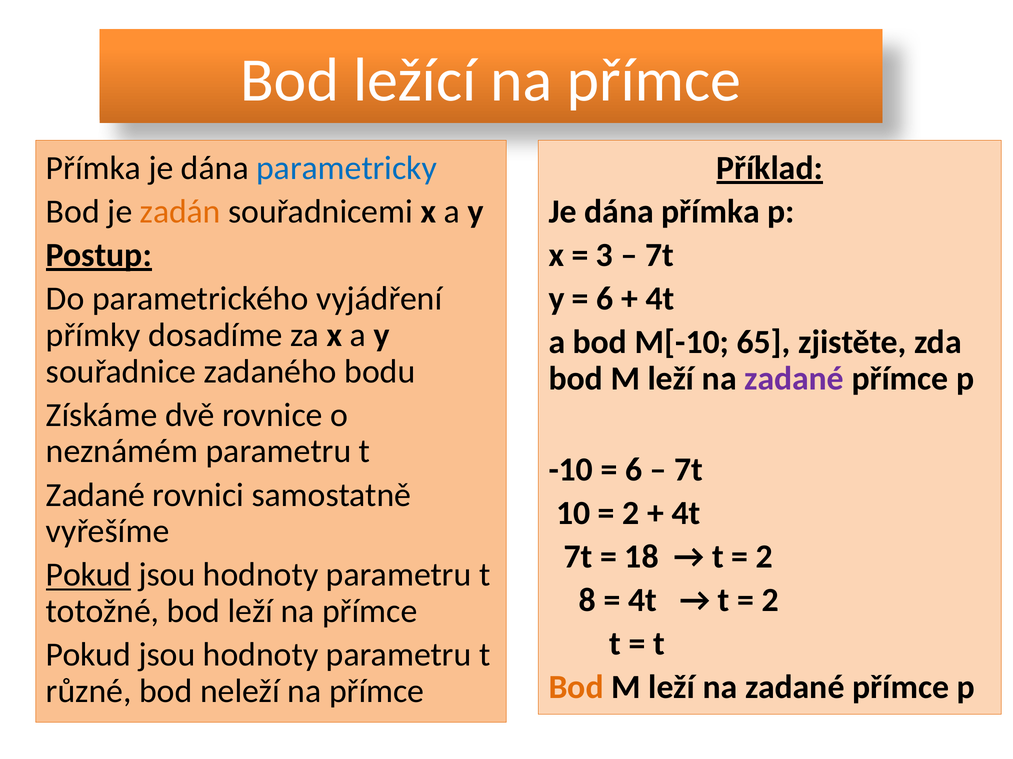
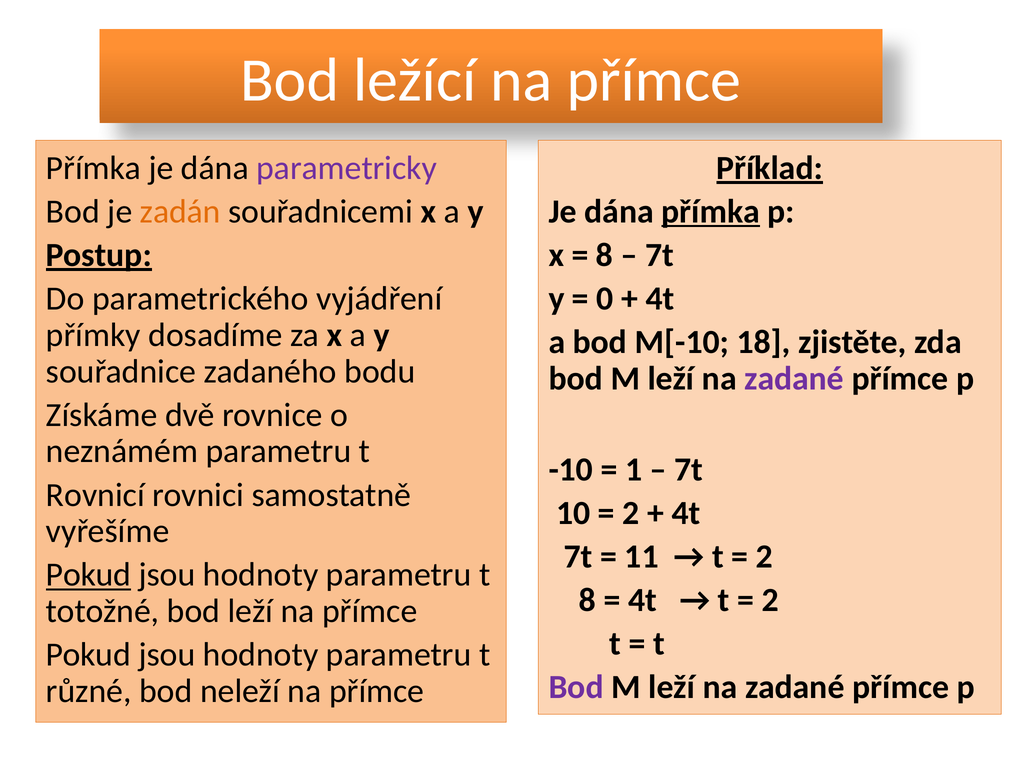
parametricky colour: blue -> purple
přímka at (711, 212) underline: none -> present
3 at (605, 255): 3 -> 8
6 at (605, 299): 6 -> 0
65: 65 -> 18
6 at (634, 470): 6 -> 1
Zadané at (96, 495): Zadané -> Rovnicí
18: 18 -> 11
Bod at (576, 688) colour: orange -> purple
